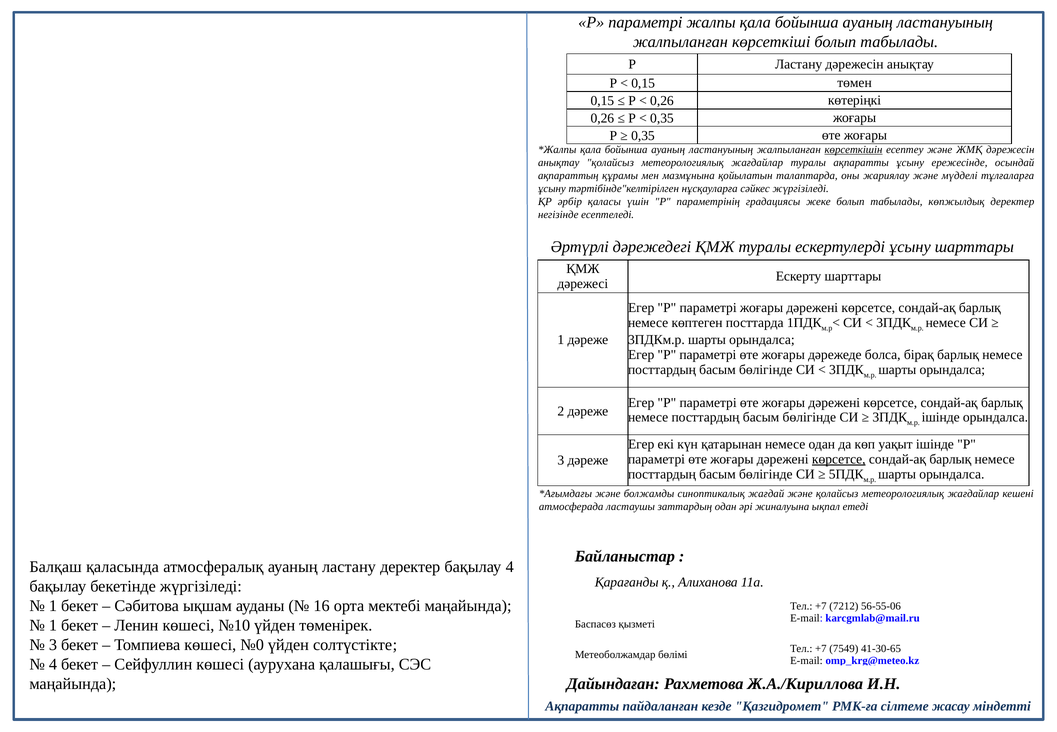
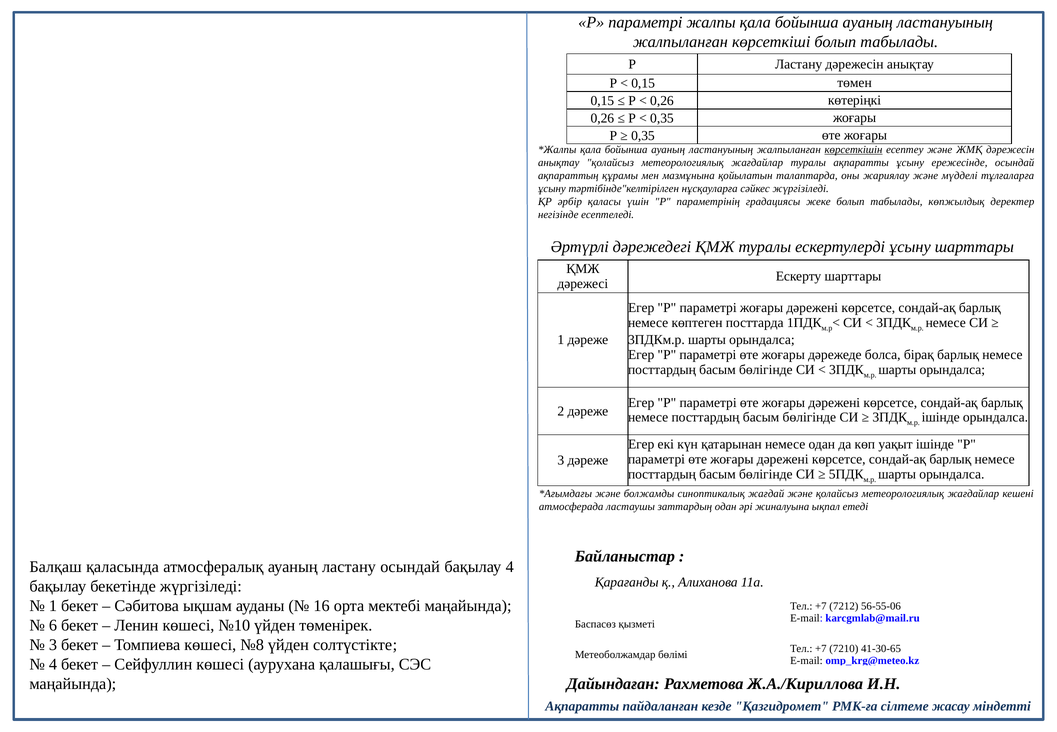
көрсетсе at (839, 459) underline: present -> none
ластану деректер: деректер -> осындай
1 at (53, 625): 1 -> 6
№0: №0 -> №8
7549: 7549 -> 7210
